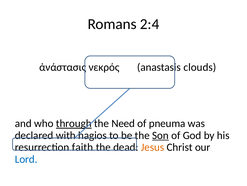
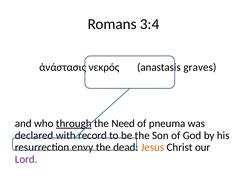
2:4: 2:4 -> 3:4
clouds: clouds -> graves
hagios: hagios -> record
Son underline: present -> none
faith: faith -> envy
Lord colour: blue -> purple
